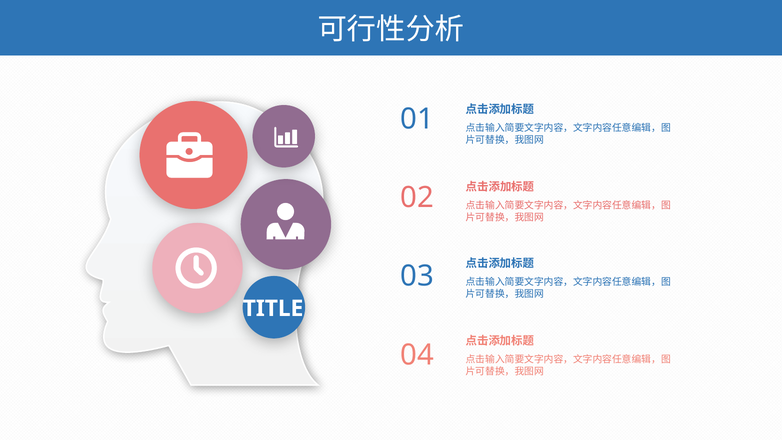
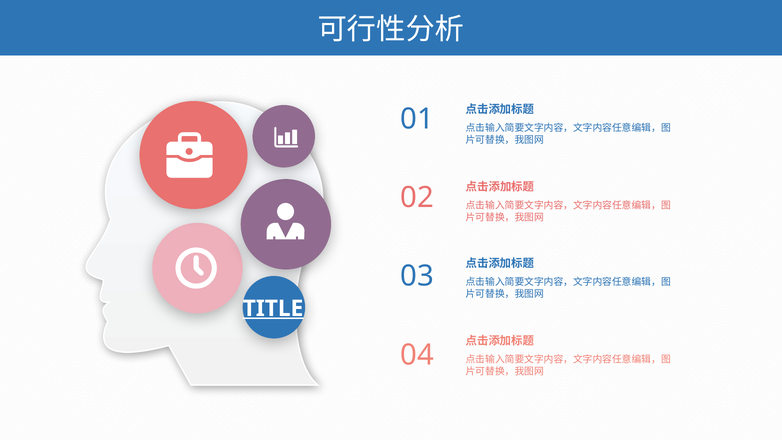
TITLE underline: none -> present
